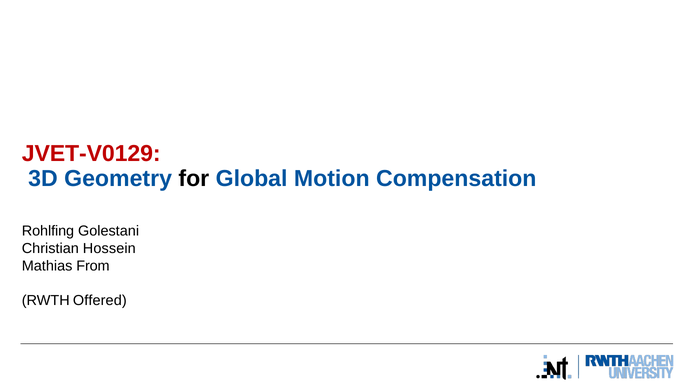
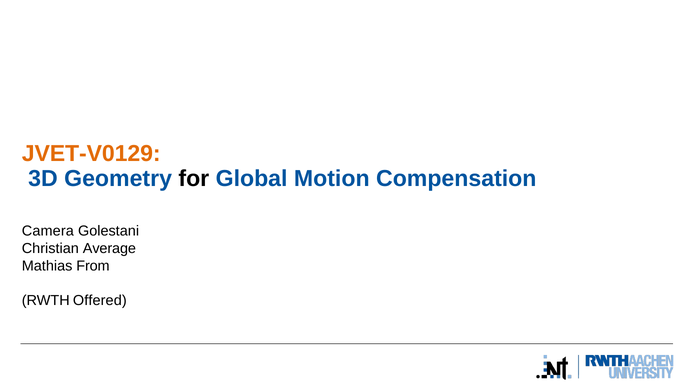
JVET-V0129 colour: red -> orange
Rohlfing: Rohlfing -> Camera
Hossein: Hossein -> Average
